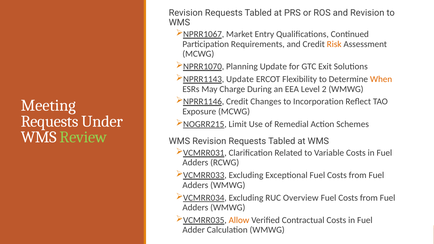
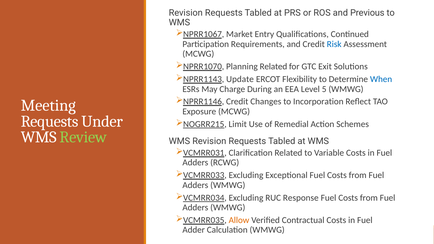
and Revision: Revision -> Previous
Risk colour: orange -> blue
Planning Update: Update -> Related
When colour: orange -> blue
2: 2 -> 5
Overview: Overview -> Response
